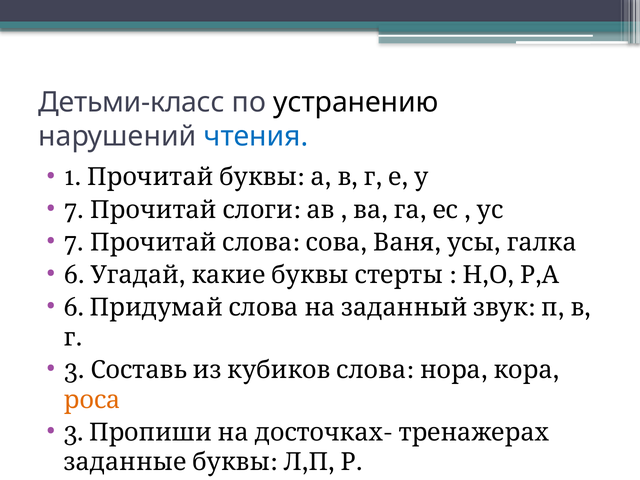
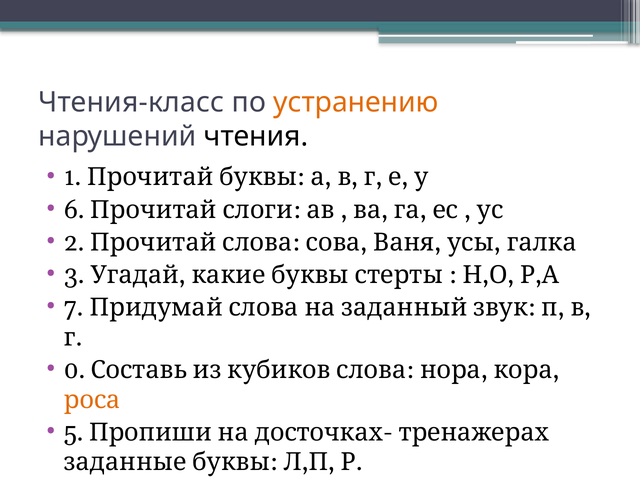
Детьми-класс: Детьми-класс -> Чтения-класс
устранению colour: black -> orange
чтения colour: blue -> black
7 at (74, 210): 7 -> 6
7 at (74, 242): 7 -> 2
6 at (74, 275): 6 -> 3
6 at (74, 307): 6 -> 7
3 at (74, 370): 3 -> 0
3 at (74, 432): 3 -> 5
